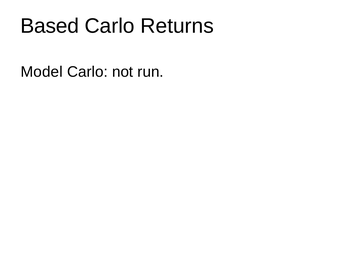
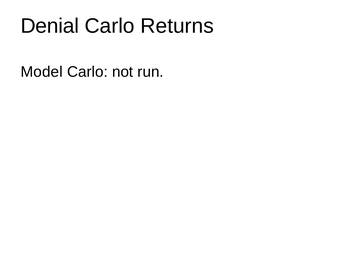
Based: Based -> Denial
